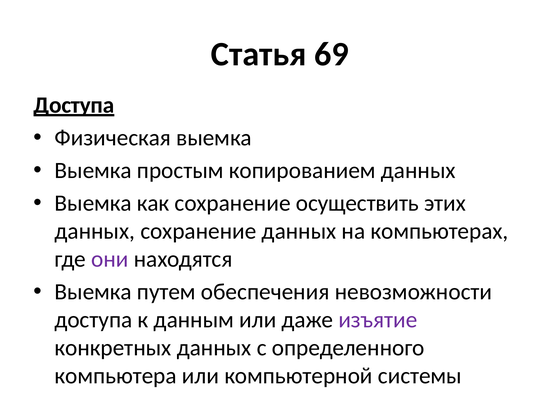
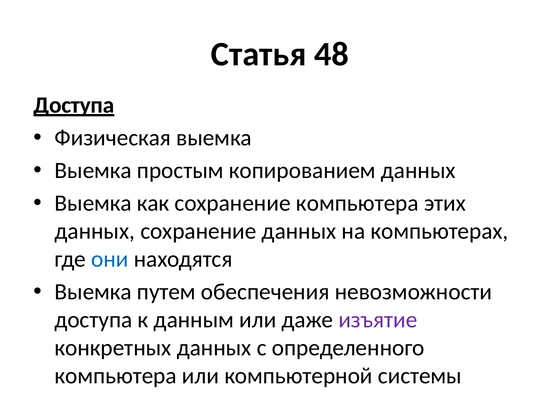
69: 69 -> 48
сохранение осуществить: осуществить -> компьютера
они colour: purple -> blue
